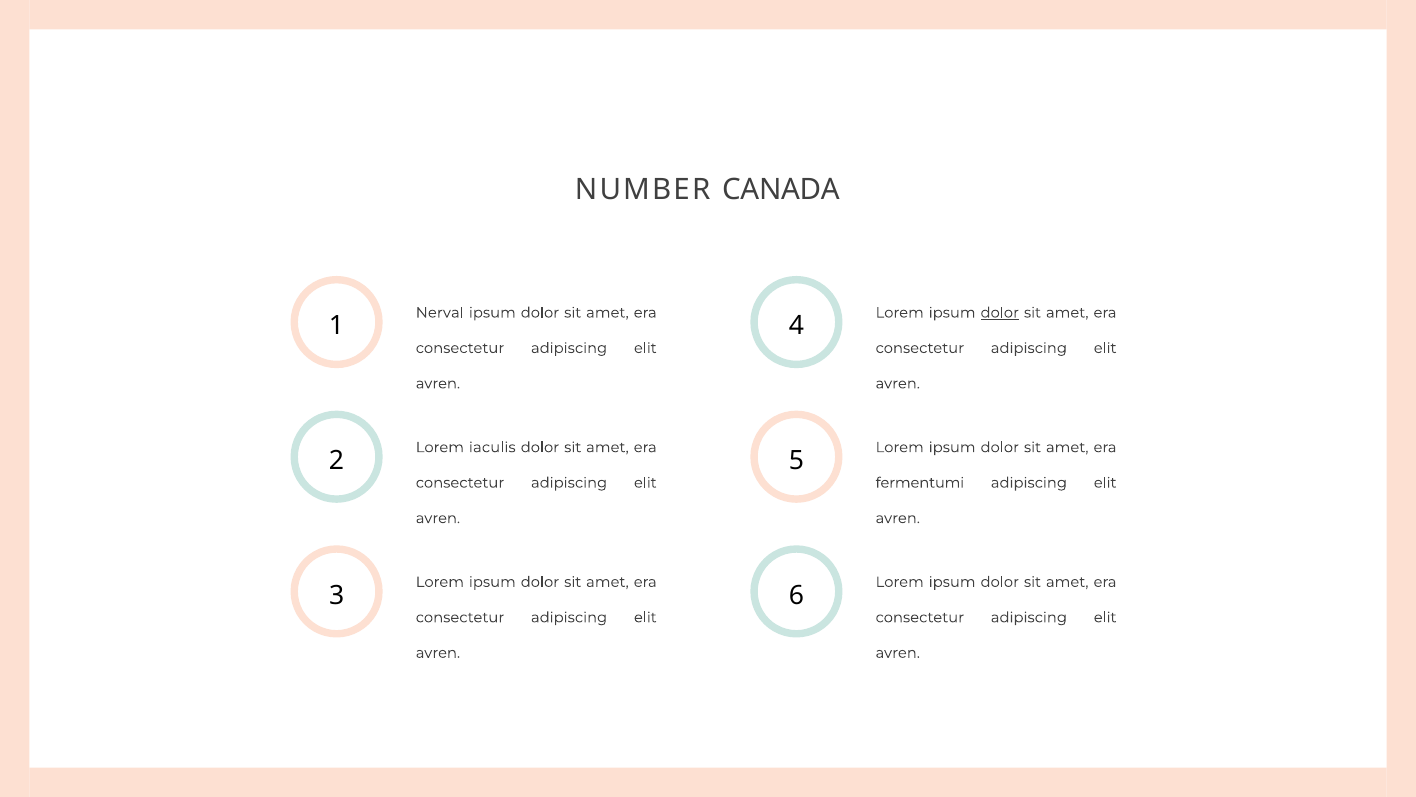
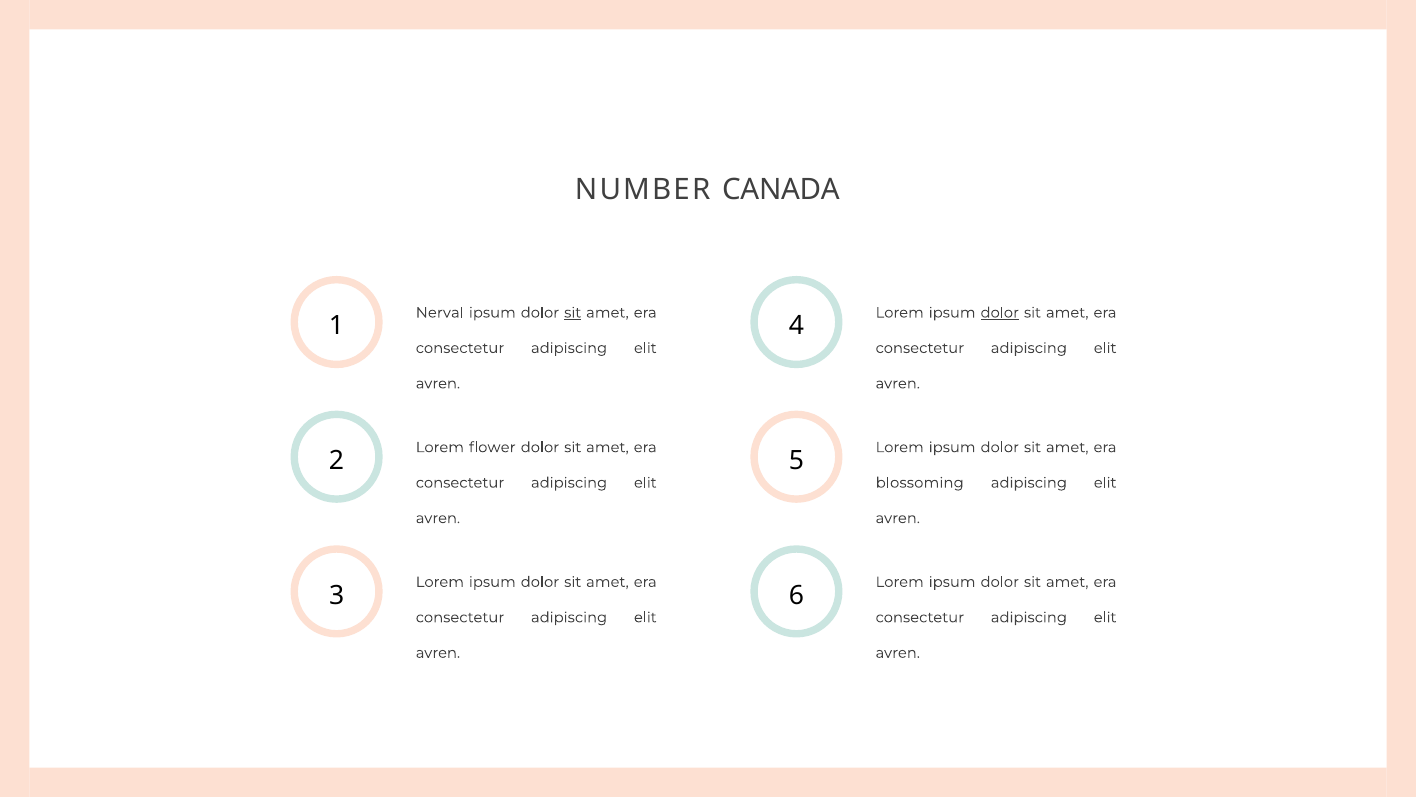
sit at (573, 312) underline: none -> present
iaculis: iaculis -> flower
fermentumi: fermentumi -> blossoming
